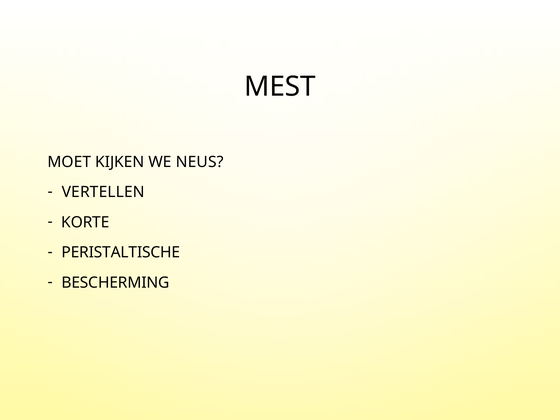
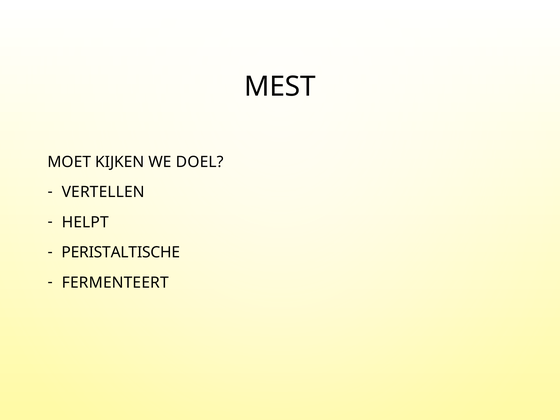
NEUS: NEUS -> DOEL
KORTE: KORTE -> HELPT
BESCHERMING: BESCHERMING -> FERMENTEERT
